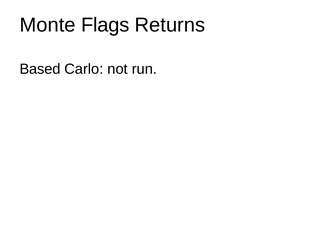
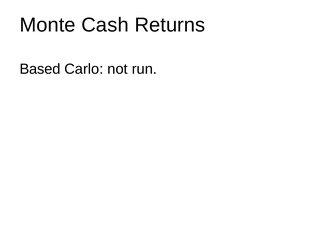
Flags: Flags -> Cash
